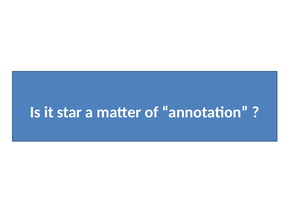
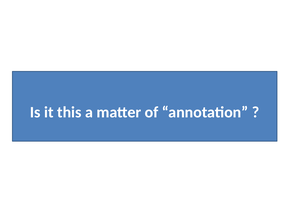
star: star -> this
